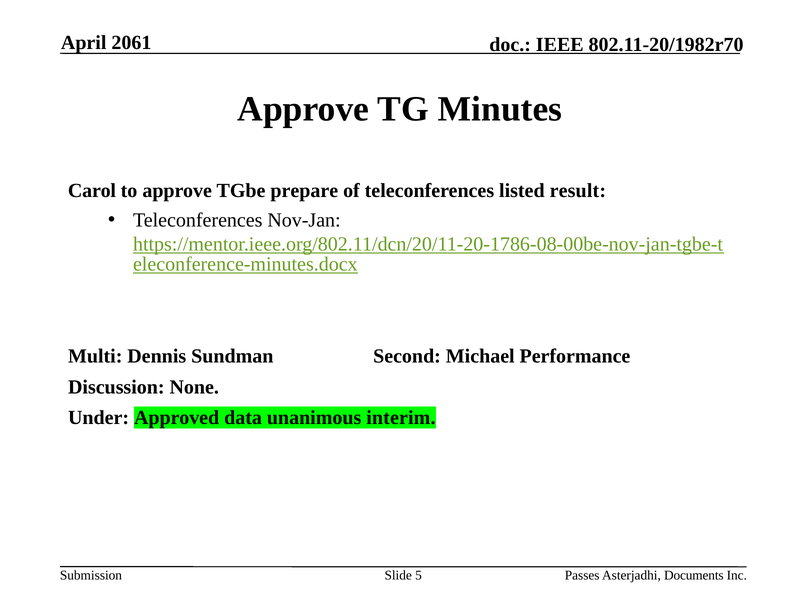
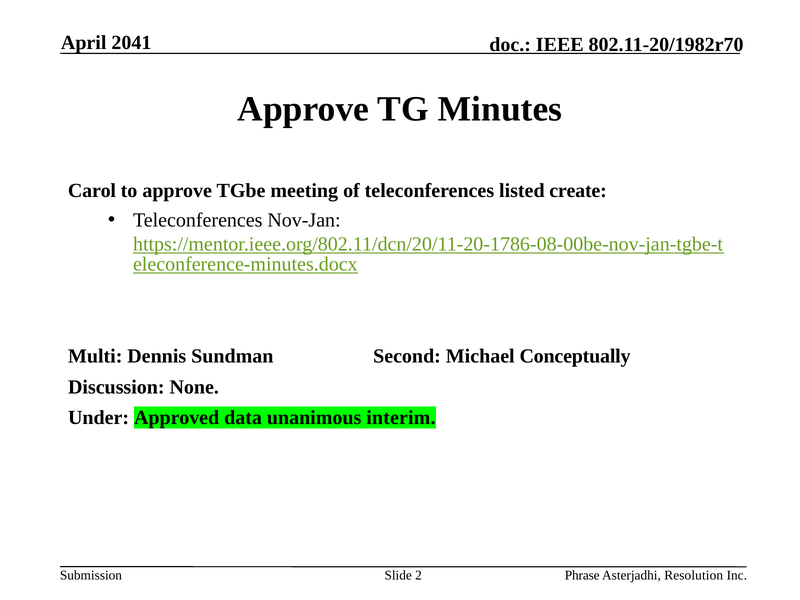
2061: 2061 -> 2041
prepare: prepare -> meeting
result: result -> create
Performance: Performance -> Conceptually
5: 5 -> 2
Passes: Passes -> Phrase
Documents: Documents -> Resolution
